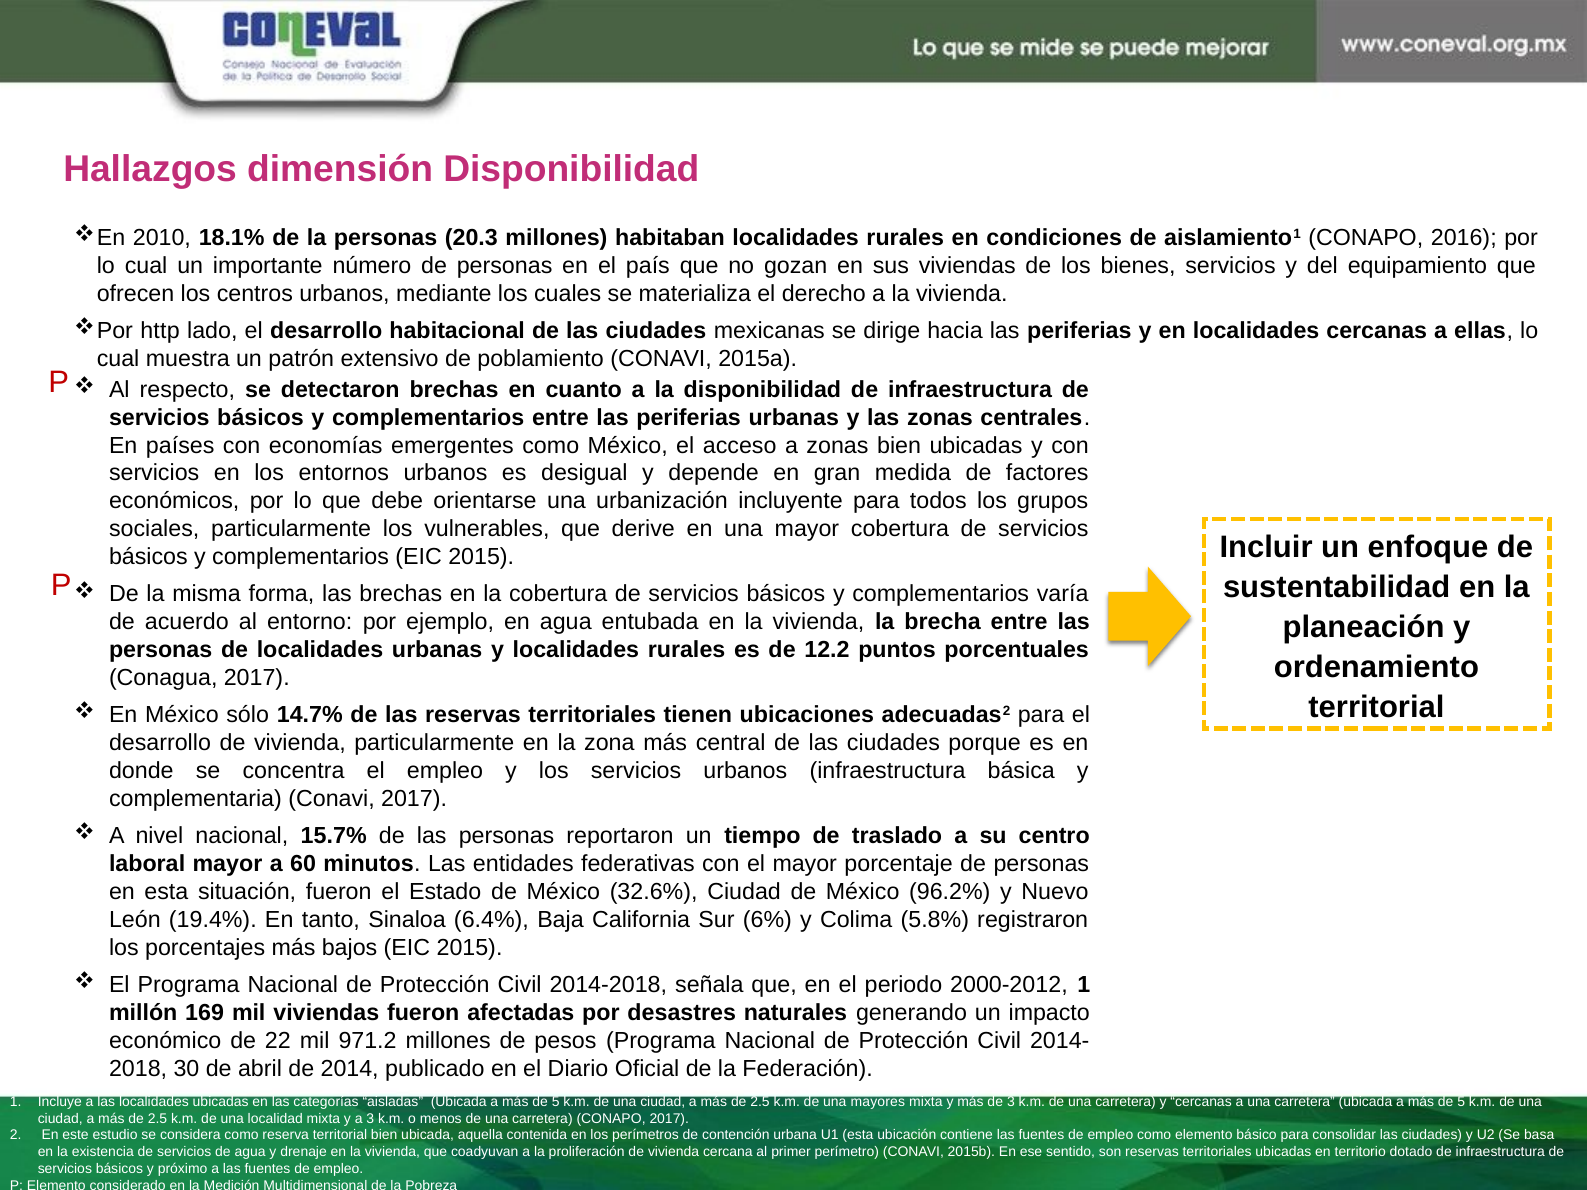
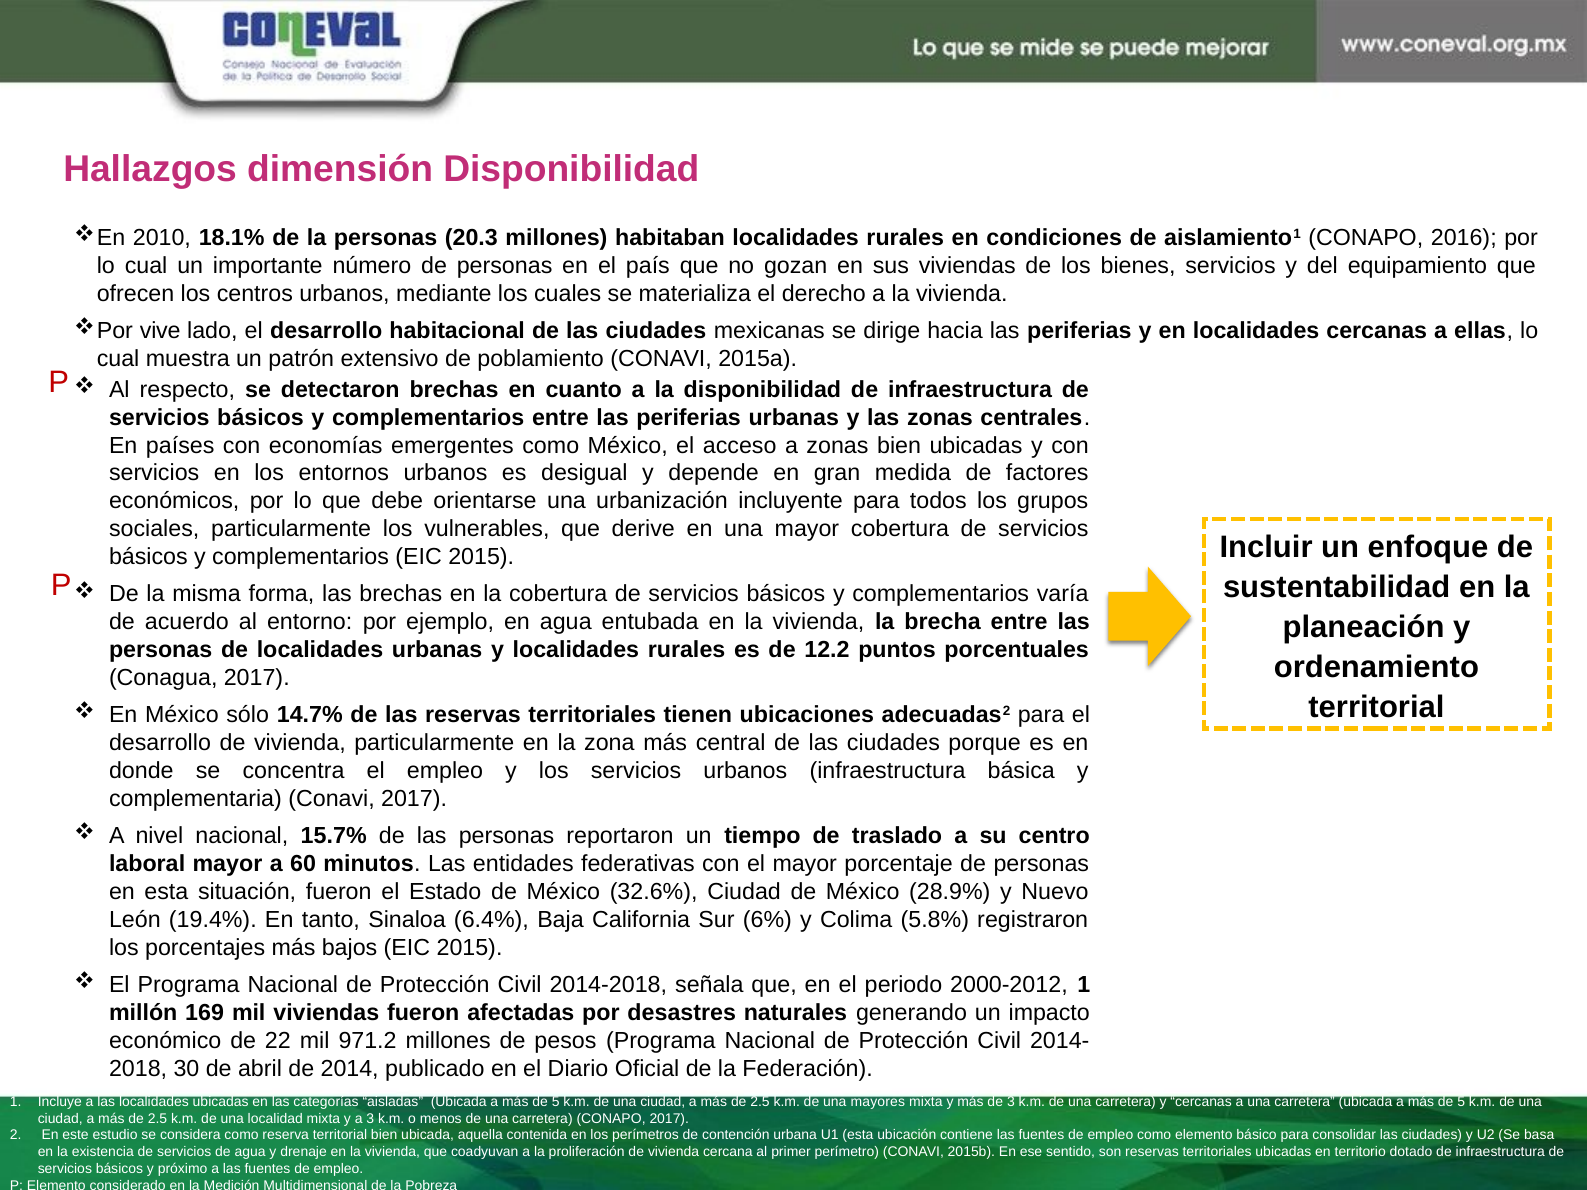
http: http -> vive
96.2%: 96.2% -> 28.9%
